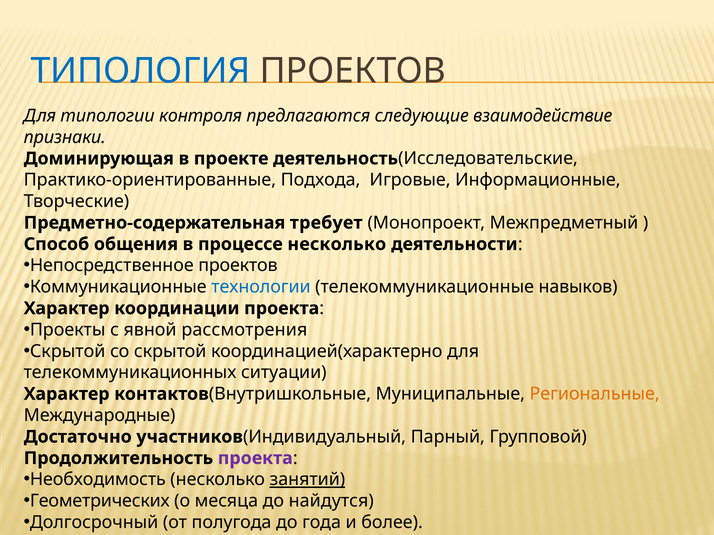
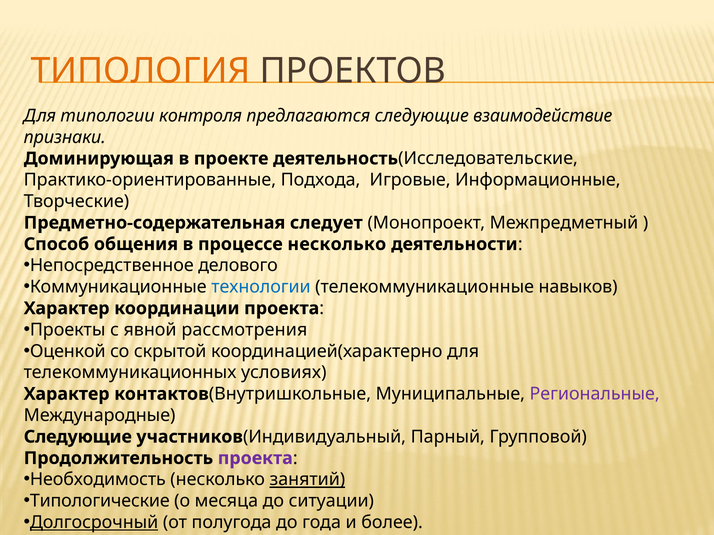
ТИПОЛОГИЯ colour: blue -> orange
требует: требует -> следует
Непосредственное проектов: проектов -> делового
Скрытой at (68, 351): Скрытой -> Оценкой
ситуации: ситуации -> условиях
Региональные colour: orange -> purple
Достаточно at (78, 437): Достаточно -> Следующие
Геометрических: Геометрических -> Типологические
найдутся: найдутся -> ситуации
Долгосрочный underline: none -> present
